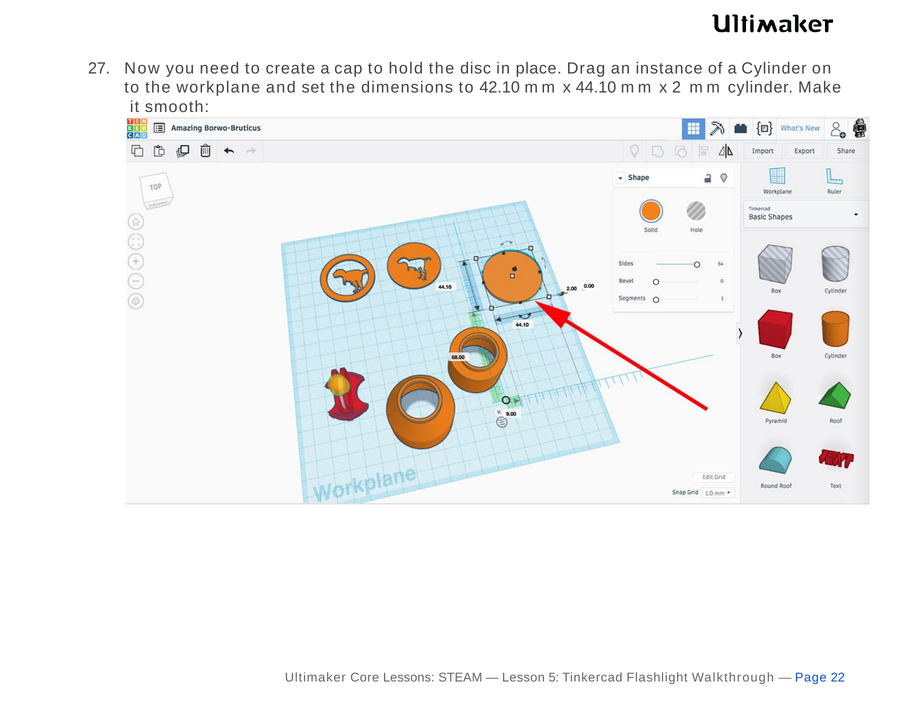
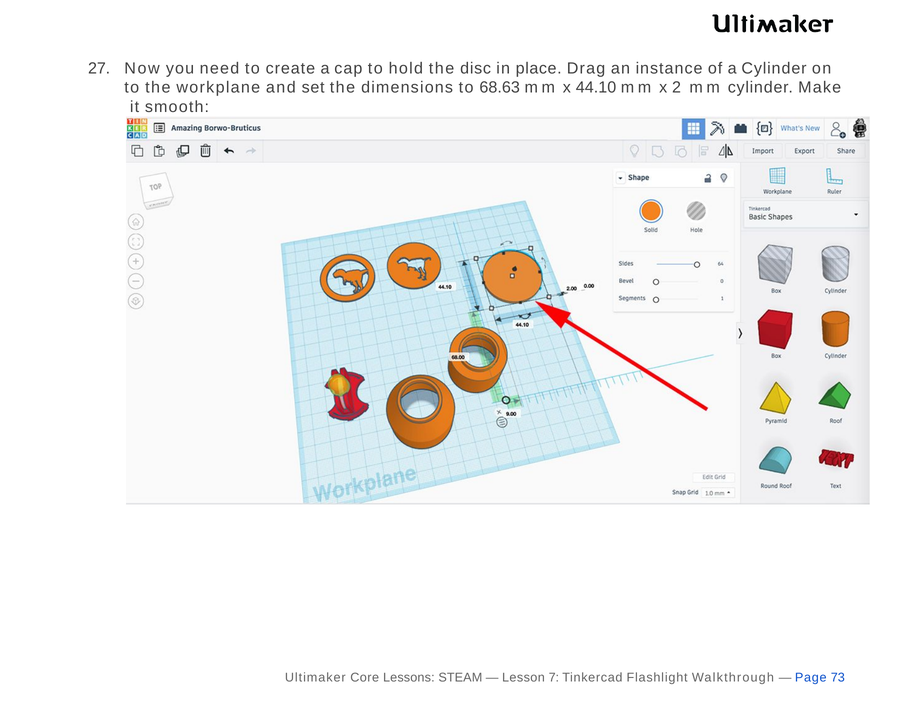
42.10: 42.10 -> 68.63
5: 5 -> 7
22: 22 -> 73
